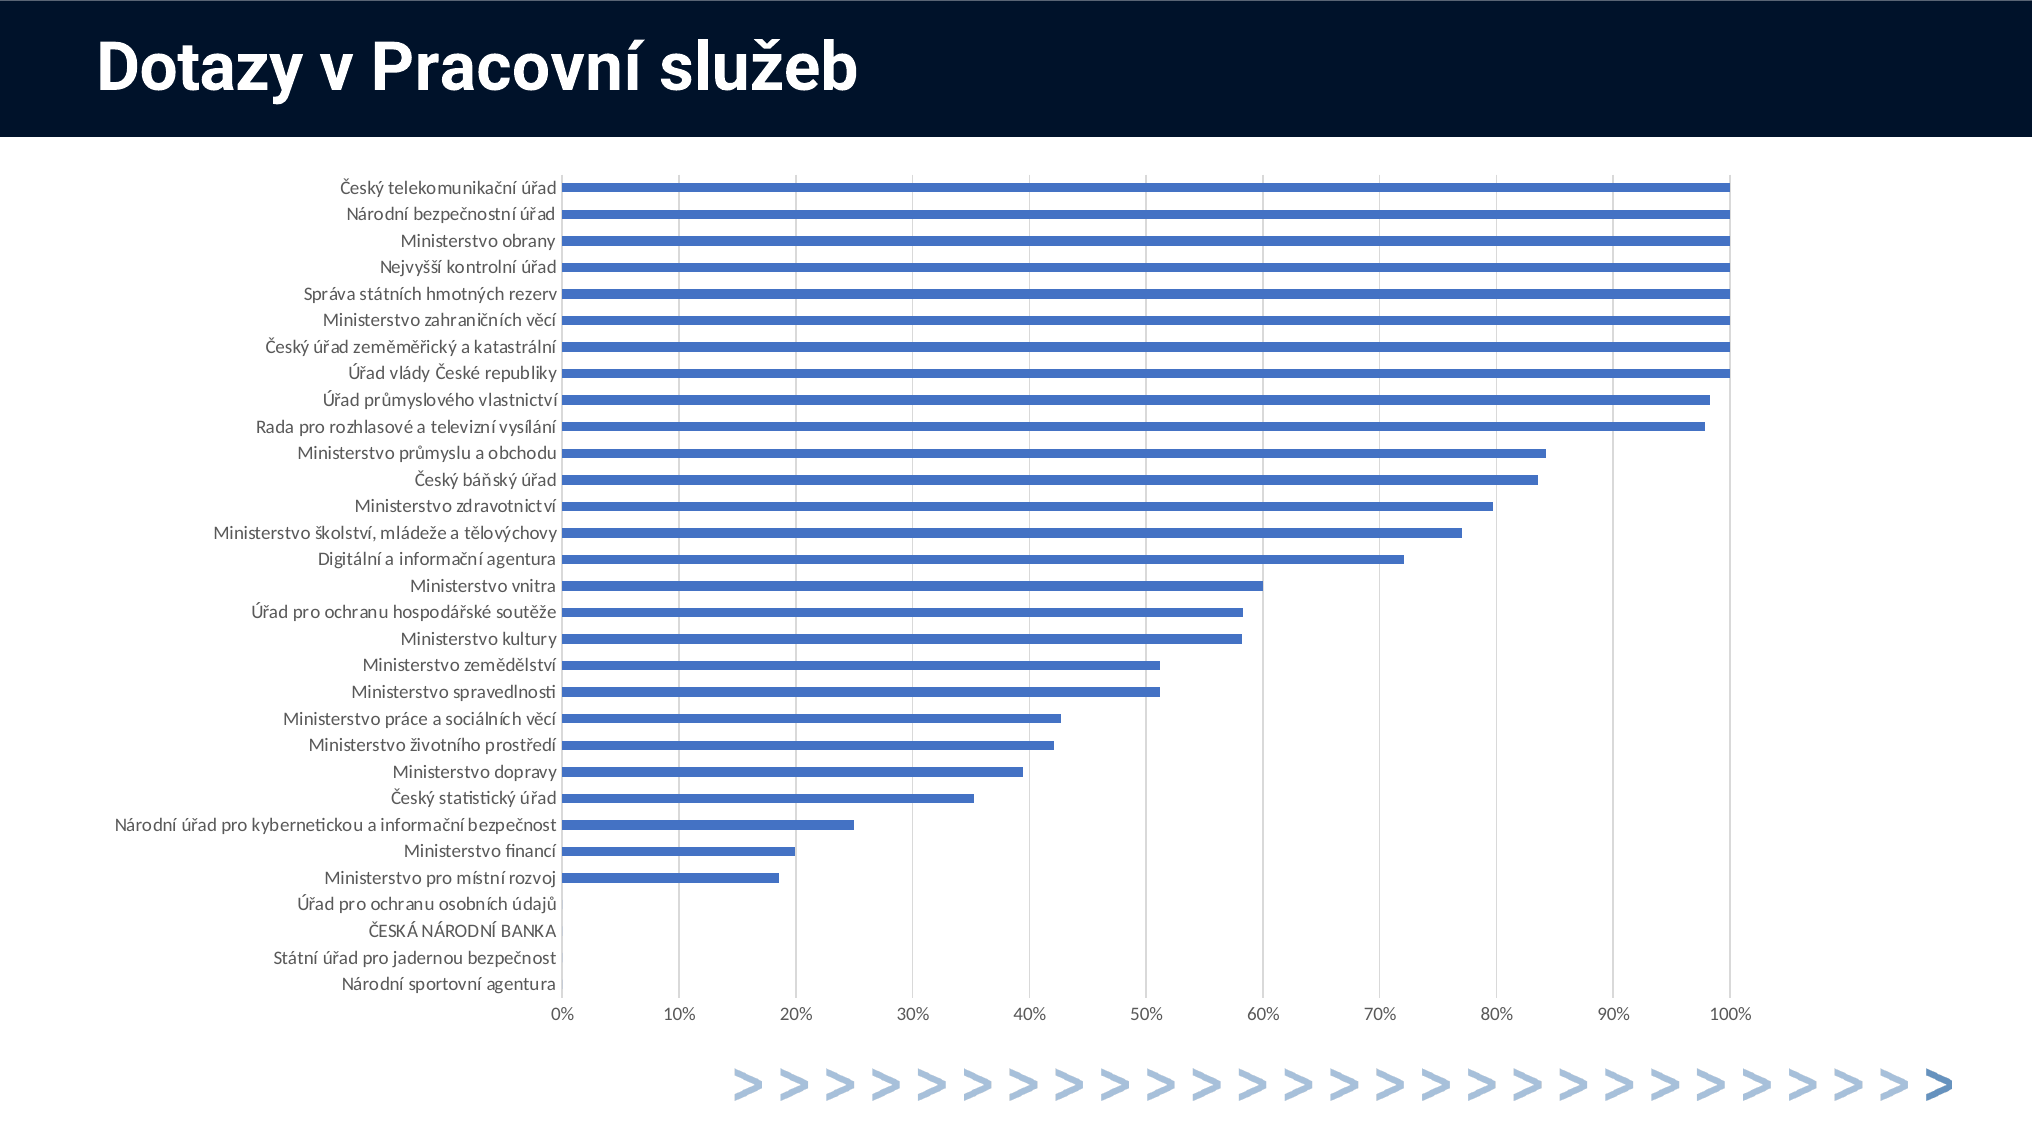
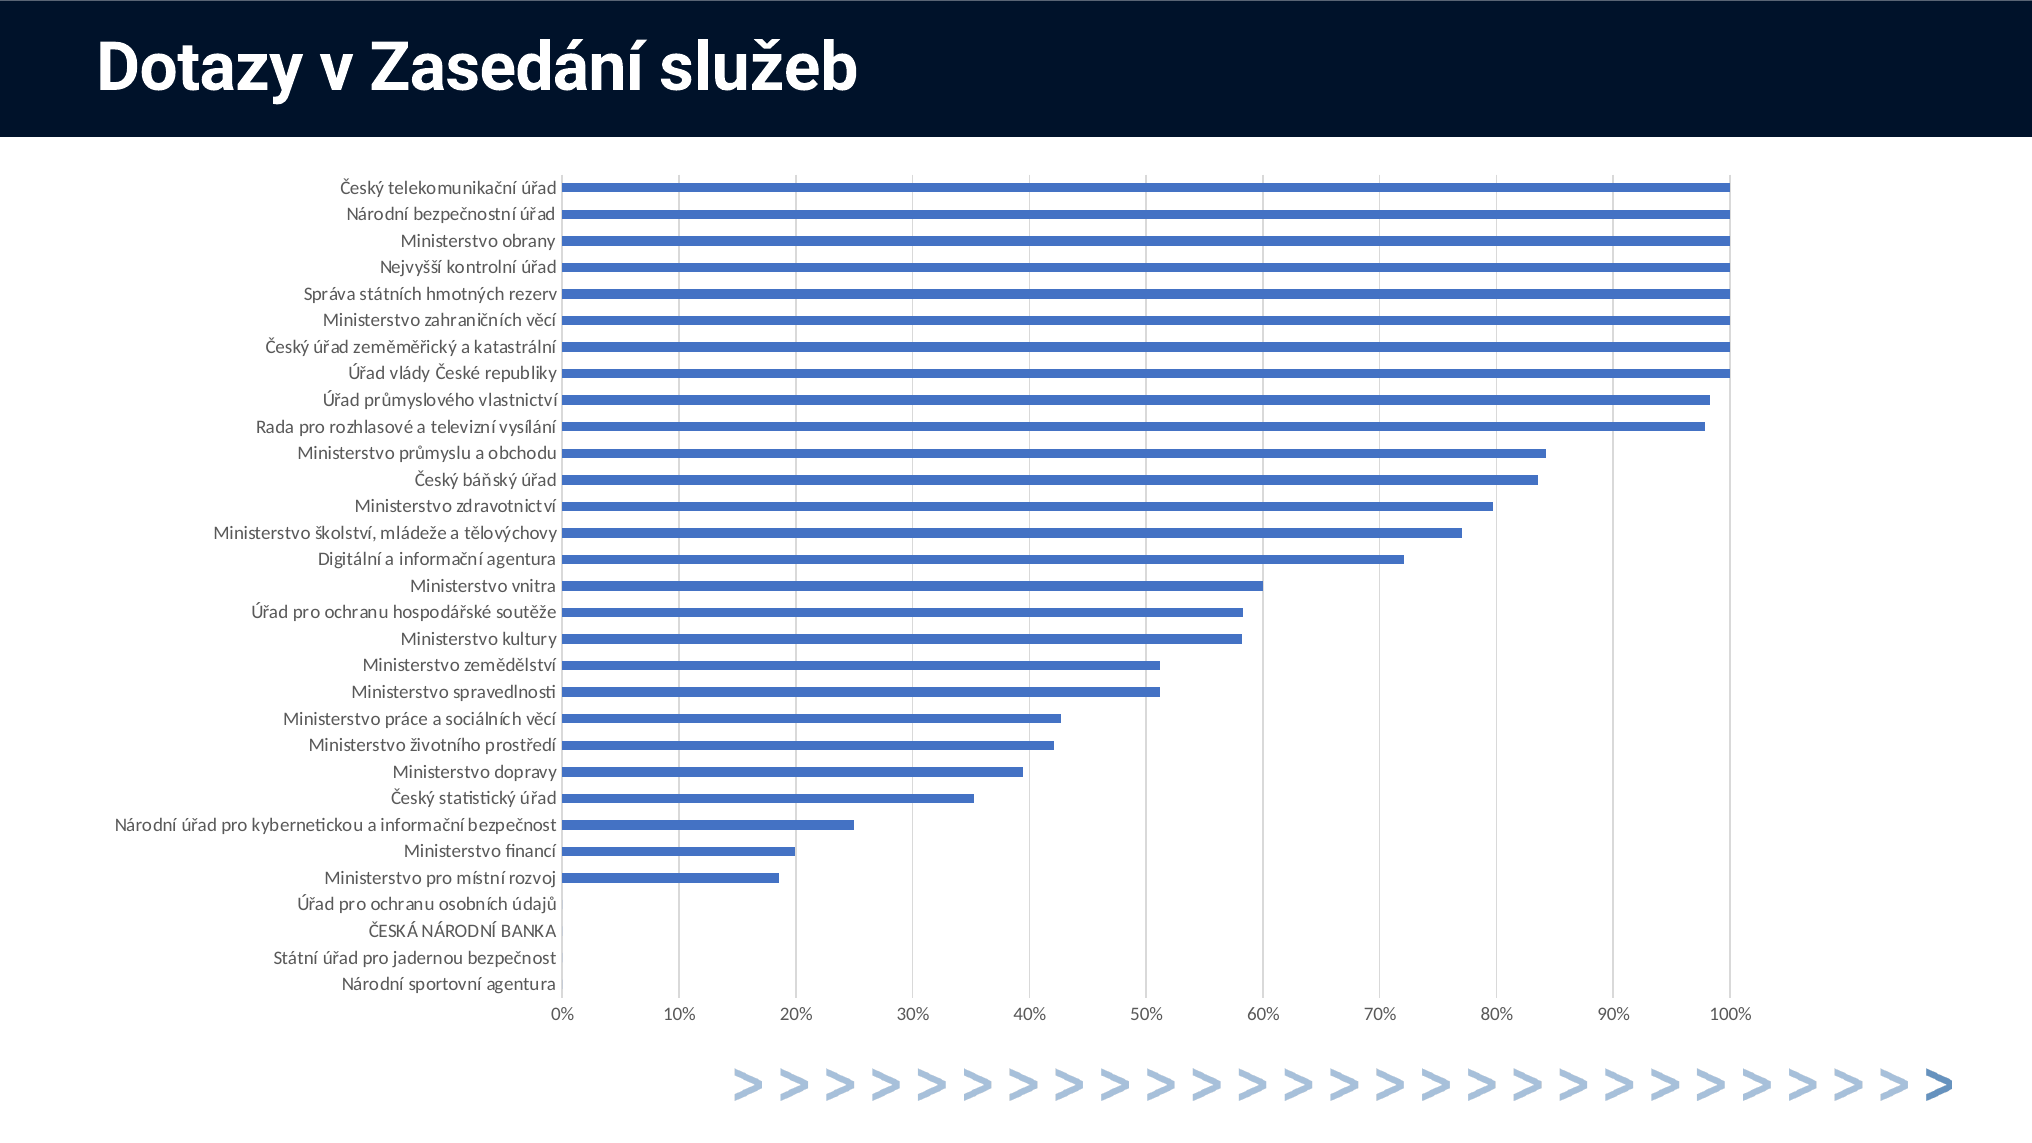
Pracovní: Pracovní -> Zasedání
